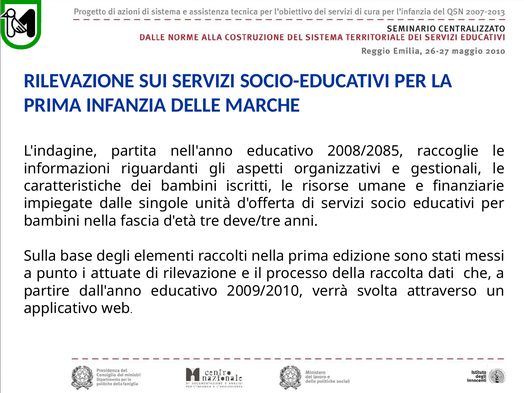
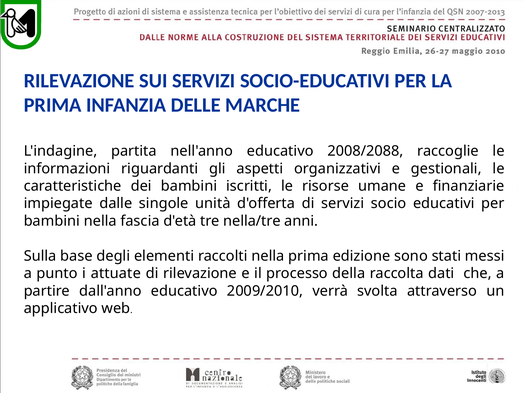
2008/2085: 2008/2085 -> 2008/2088
deve/tre: deve/tre -> nella/tre
